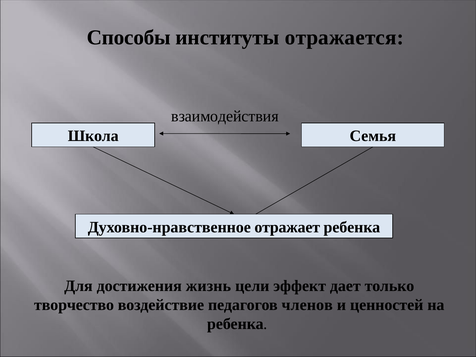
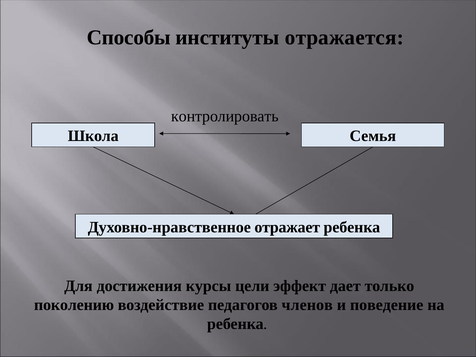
взаимодействия: взаимодействия -> контролировать
жизнь: жизнь -> курсы
творчество: творчество -> поколению
ценностей: ценностей -> поведение
